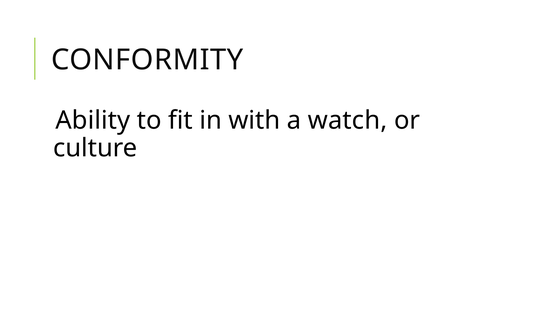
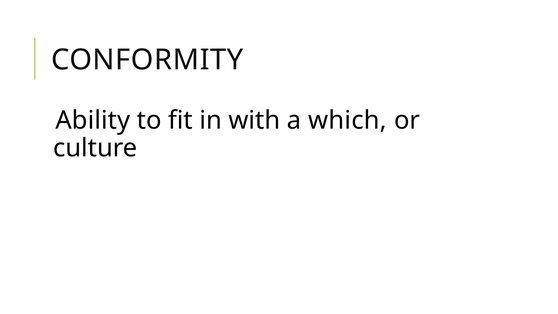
watch: watch -> which
